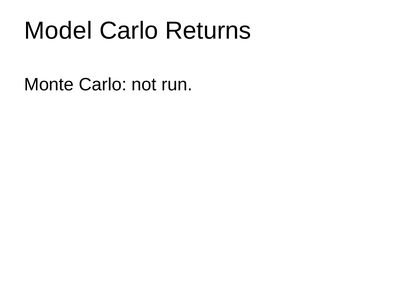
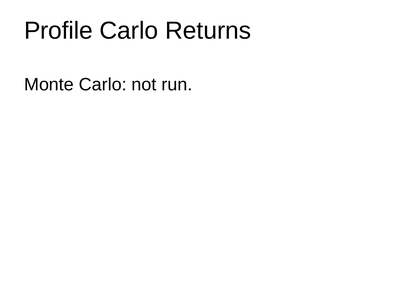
Model: Model -> Profile
